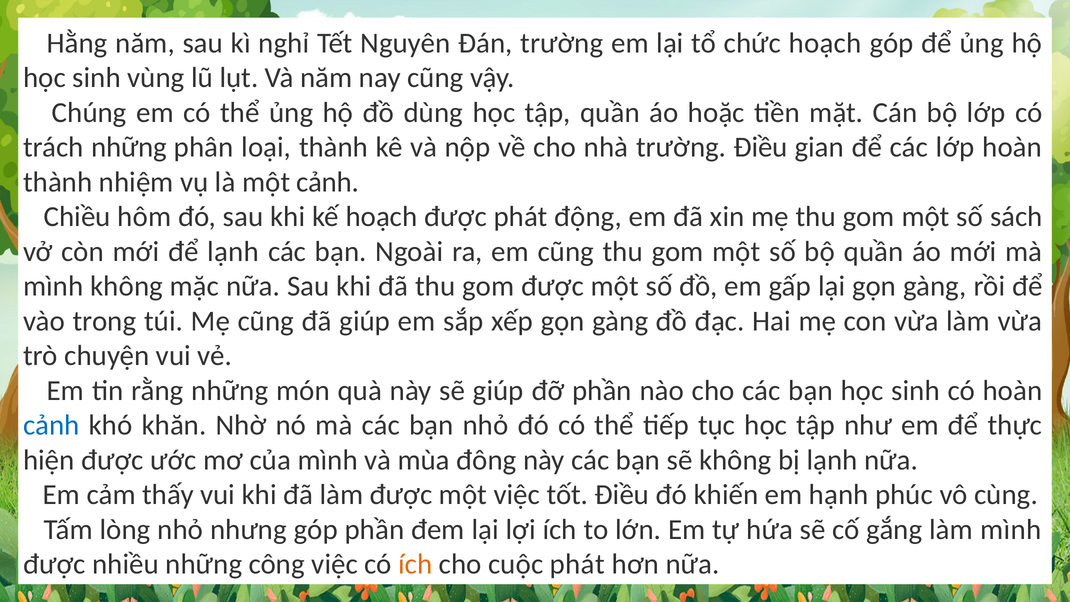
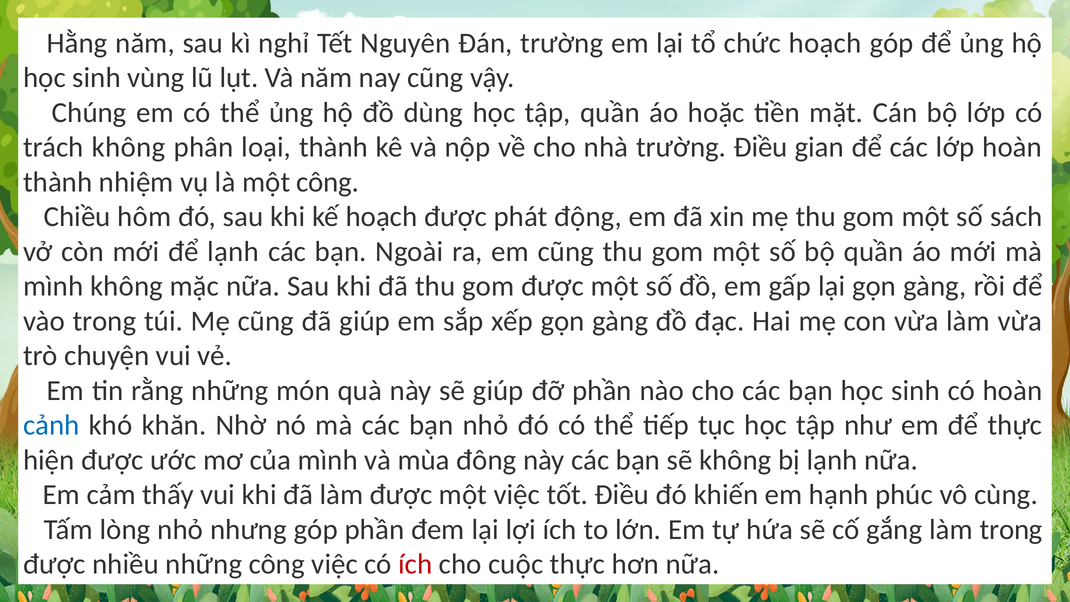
trách những: những -> không
một cảnh: cảnh -> công
làm mình: mình -> trong
ích at (415, 564) colour: orange -> red
cuộc phát: phát -> thực
